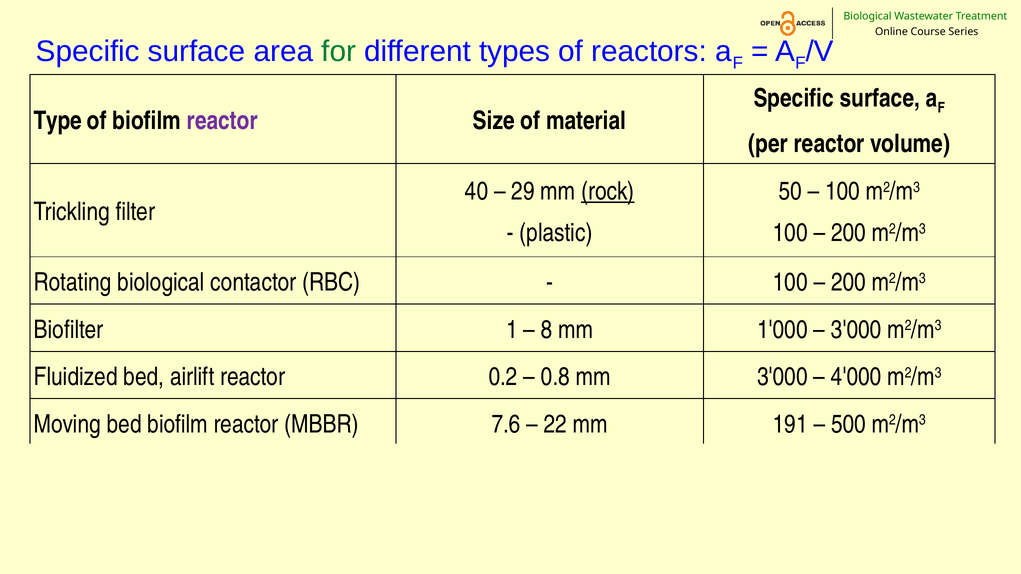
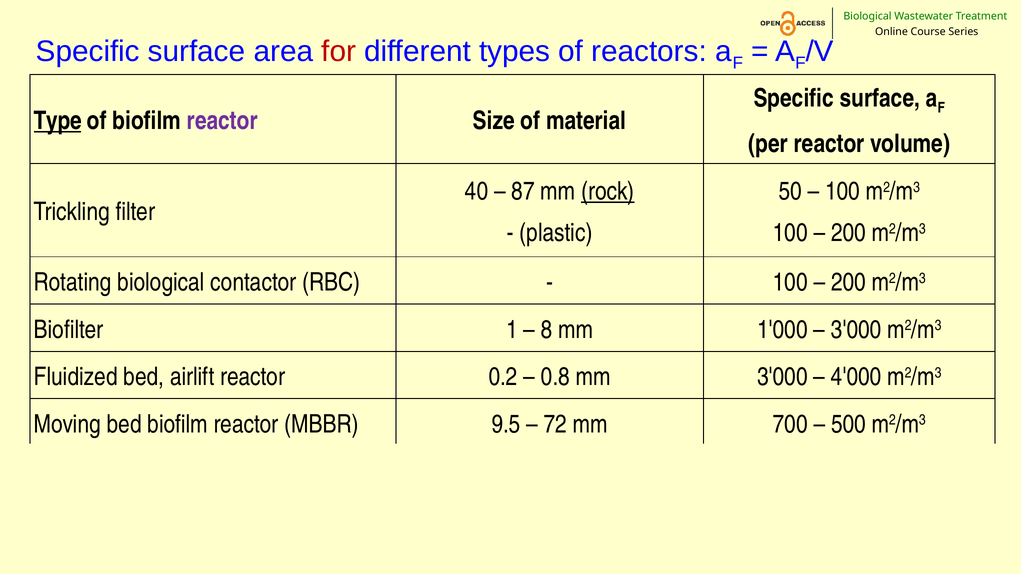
for colour: green -> red
Type underline: none -> present
29: 29 -> 87
7.6: 7.6 -> 9.5
22: 22 -> 72
191: 191 -> 700
